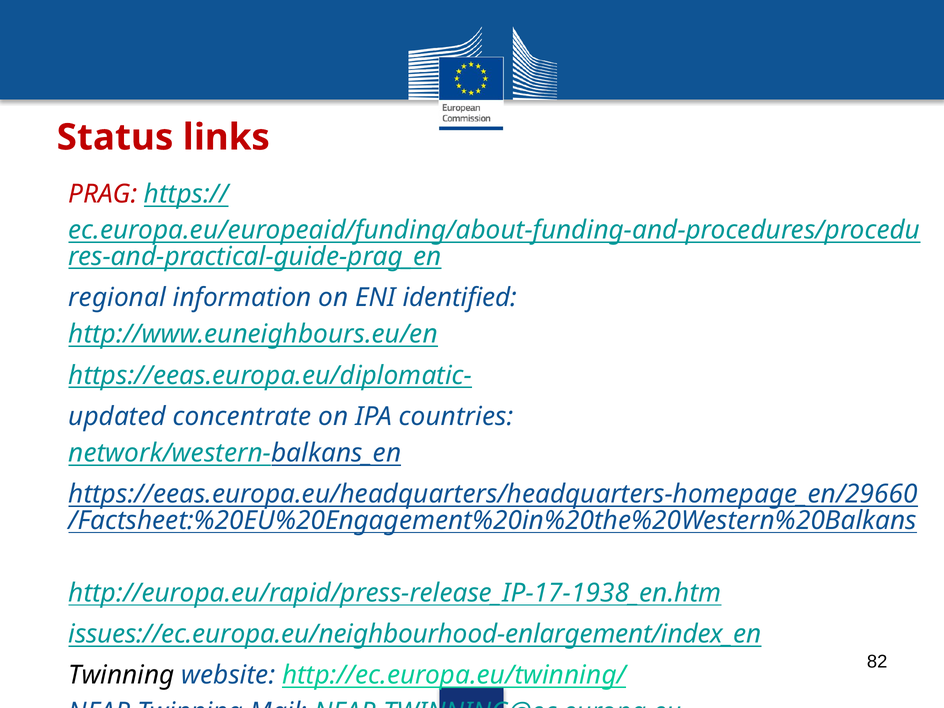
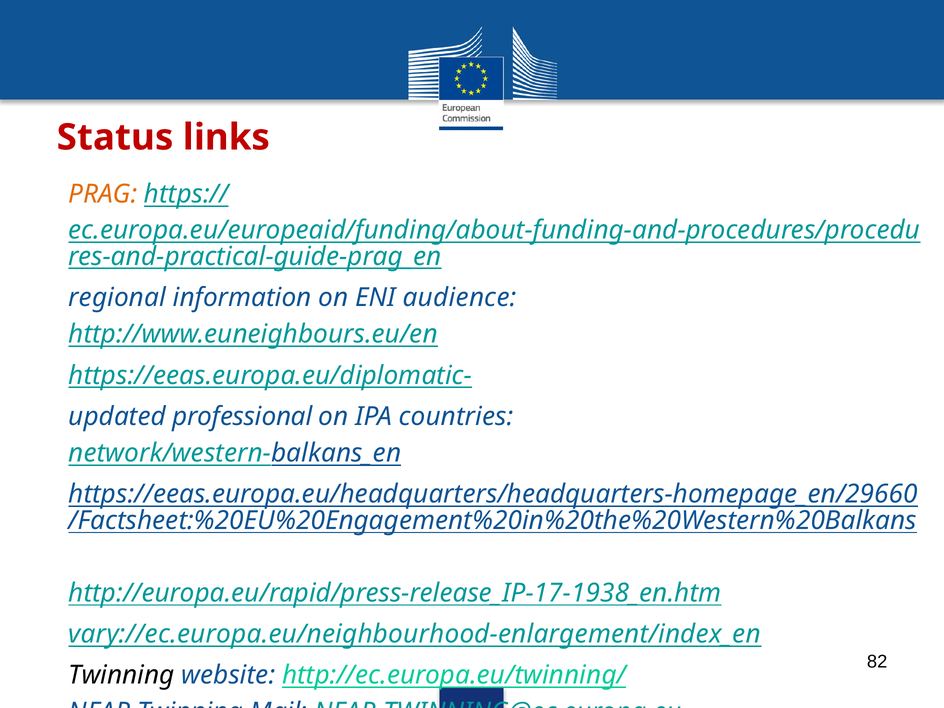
PRAG colour: red -> orange
identified: identified -> audience
concentrate: concentrate -> professional
issues://ec.europa.eu/neighbourhood-enlargement/index_en: issues://ec.europa.eu/neighbourhood-enlargement/index_en -> vary://ec.europa.eu/neighbourhood-enlargement/index_en
